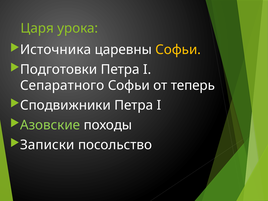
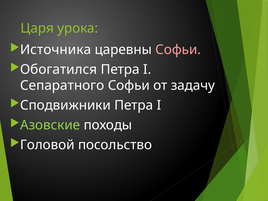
Софьи at (178, 50) colour: yellow -> pink
Подготовки: Подготовки -> Обогатился
теперь: теперь -> задачу
Записки: Записки -> Головой
